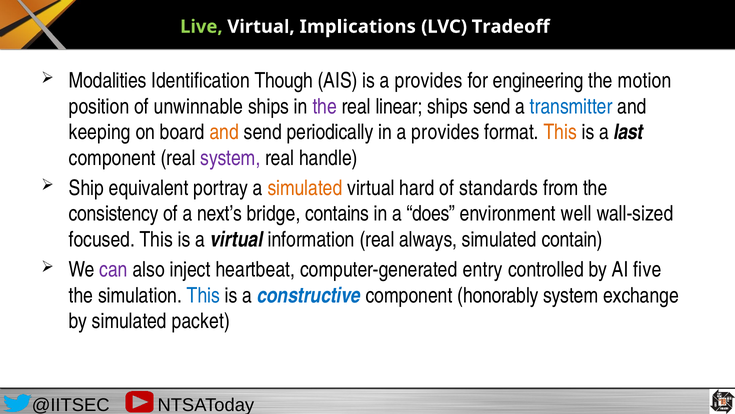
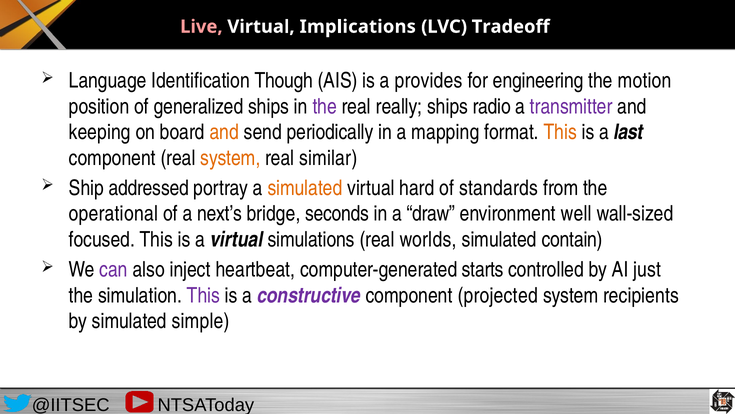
Live colour: light green -> pink
Modalities: Modalities -> Language
unwinnable: unwinnable -> generalized
linear: linear -> really
ships send: send -> radio
transmitter colour: blue -> purple
in a provides: provides -> mapping
system at (230, 158) colour: purple -> orange
handle: handle -> similar
equivalent: equivalent -> addressed
consistency: consistency -> operational
contains: contains -> seconds
does: does -> draw
information: information -> simulations
always: always -> worlds
entry: entry -> starts
five: five -> just
This at (203, 295) colour: blue -> purple
constructive colour: blue -> purple
honorably: honorably -> projected
exchange: exchange -> recipients
packet: packet -> simple
